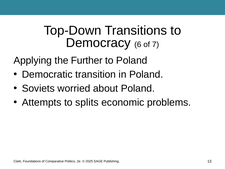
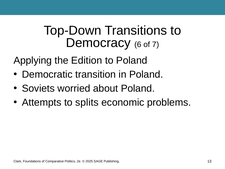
Further: Further -> Edition
